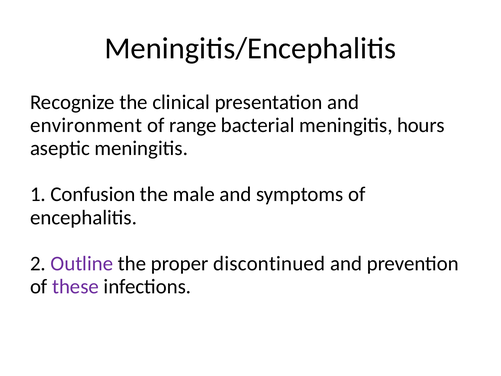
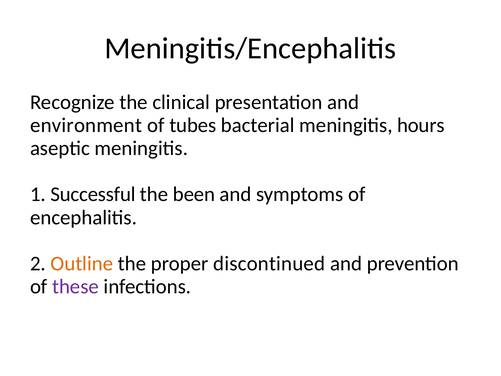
range: range -> tubes
Confusion: Confusion -> Successful
male: male -> been
Outline colour: purple -> orange
